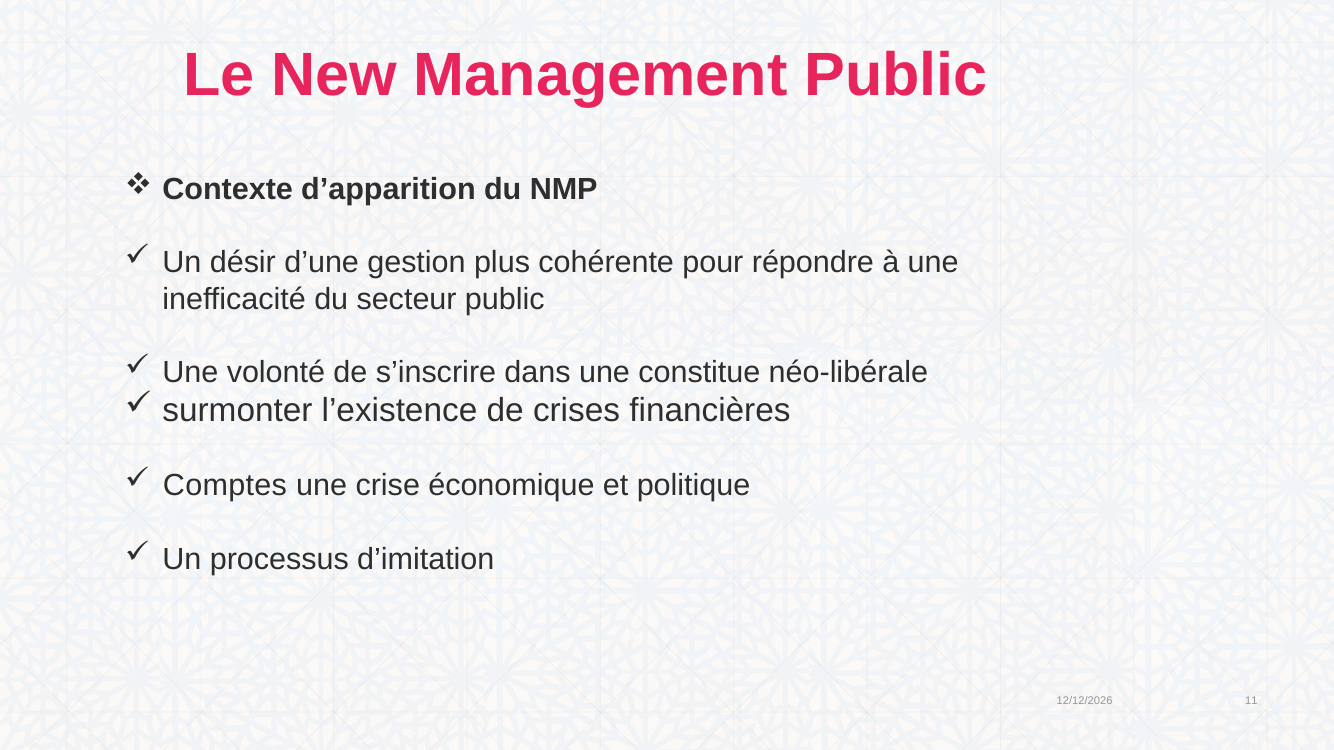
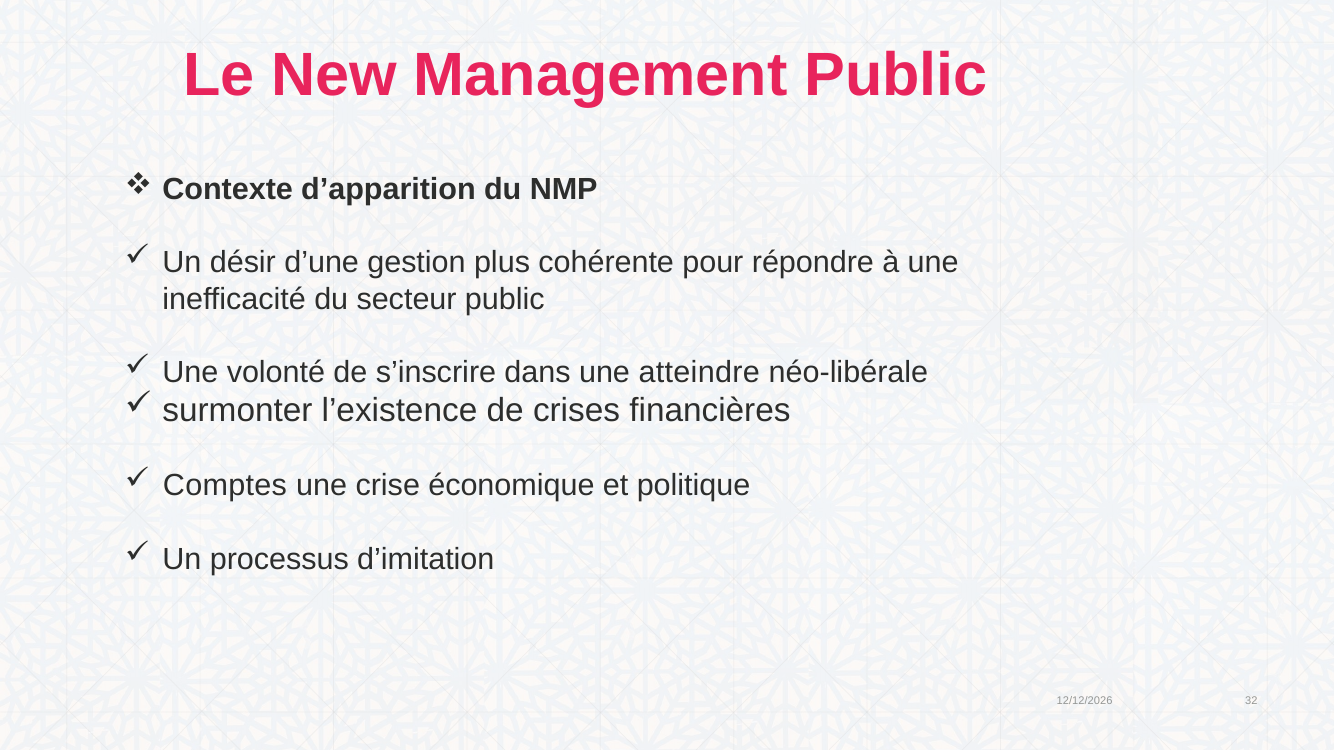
constitue: constitue -> atteindre
11: 11 -> 32
